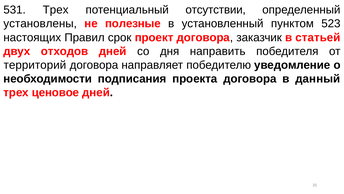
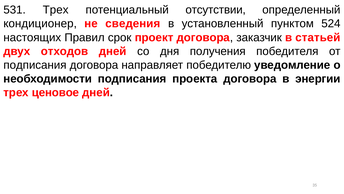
установлены: установлены -> кондиционер
полезные: полезные -> сведения
523: 523 -> 524
направить: направить -> получения
территорий at (35, 65): территорий -> подписания
данный: данный -> энергии
